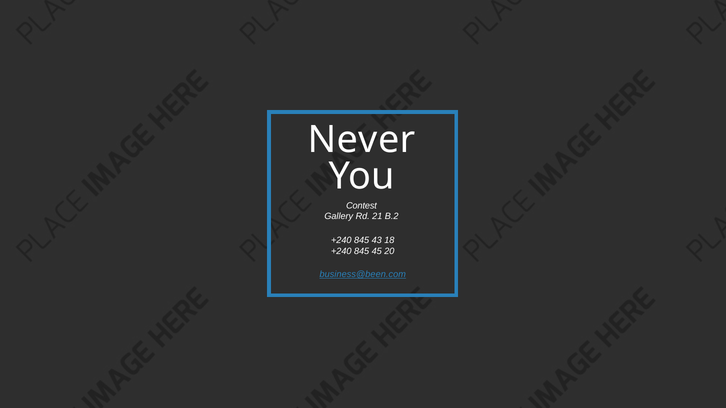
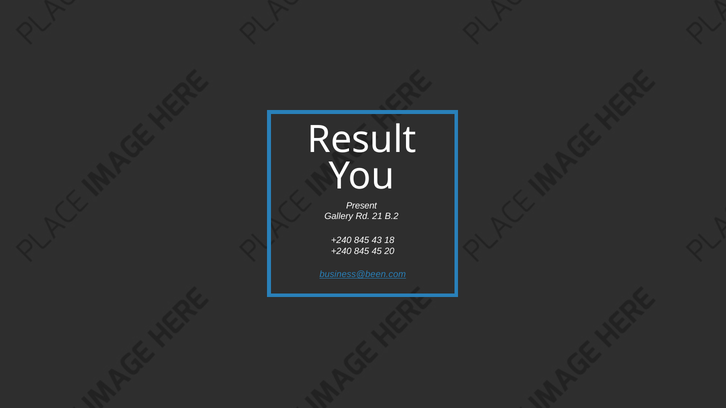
Never: Never -> Result
Contest: Contest -> Present
